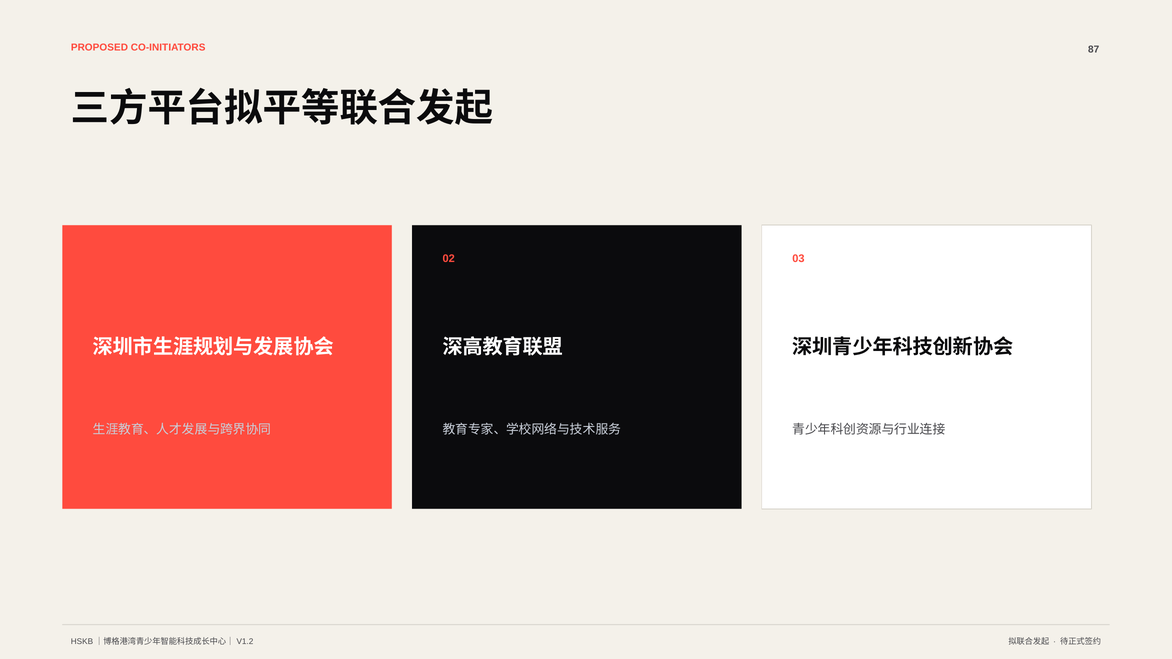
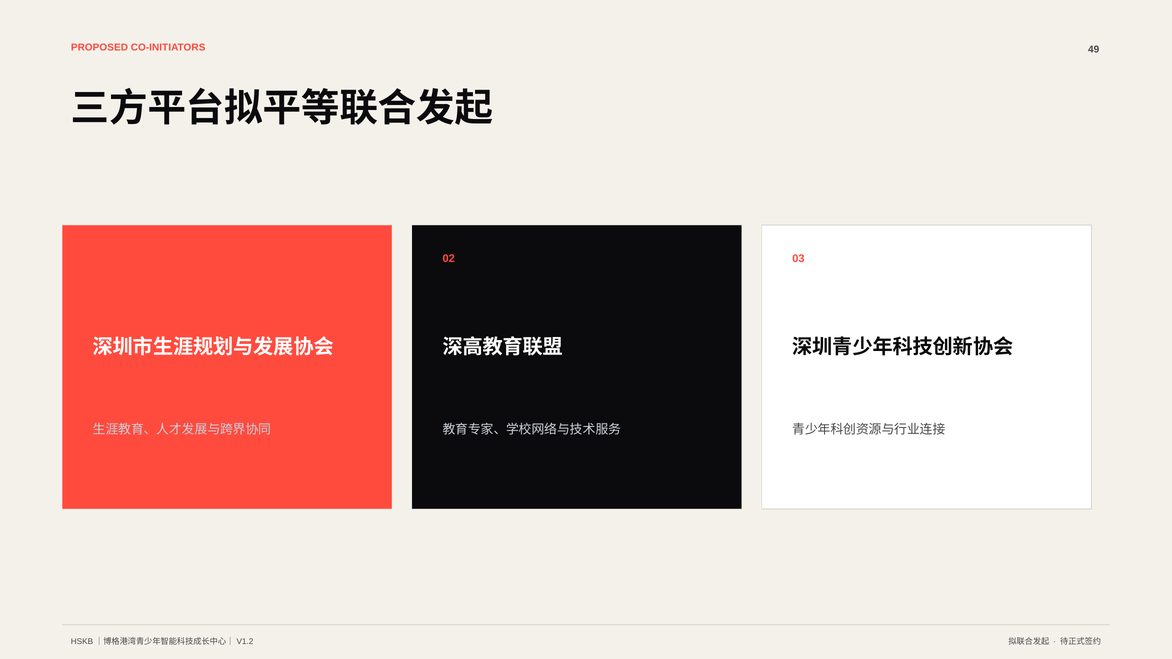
87: 87 -> 49
